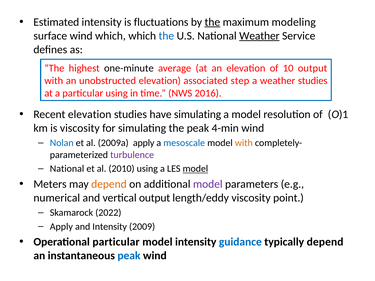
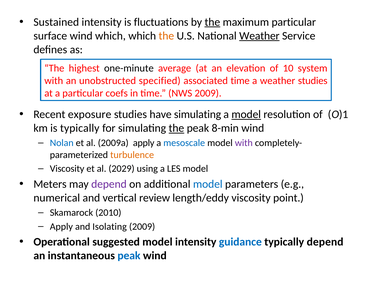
Estimated: Estimated -> Sustained
maximum modeling: modeling -> particular
the at (166, 36) colour: blue -> orange
10 output: output -> system
unobstructed elevation: elevation -> specified
associated step: step -> time
particular using: using -> coefs
NWS 2016: 2016 -> 2009
Recent elevation: elevation -> exposure
model at (246, 115) underline: none -> present
is viscosity: viscosity -> typically
the at (176, 128) underline: none -> present
4-min: 4-min -> 8-min
with at (244, 143) colour: orange -> purple
turbulence colour: purple -> orange
National at (67, 169): National -> Viscosity
2010: 2010 -> 2029
model at (195, 169) underline: present -> none
depend at (109, 184) colour: orange -> purple
model at (208, 184) colour: purple -> blue
vertical output: output -> review
2022: 2022 -> 2010
and Intensity: Intensity -> Isolating
Operational particular: particular -> suggested
